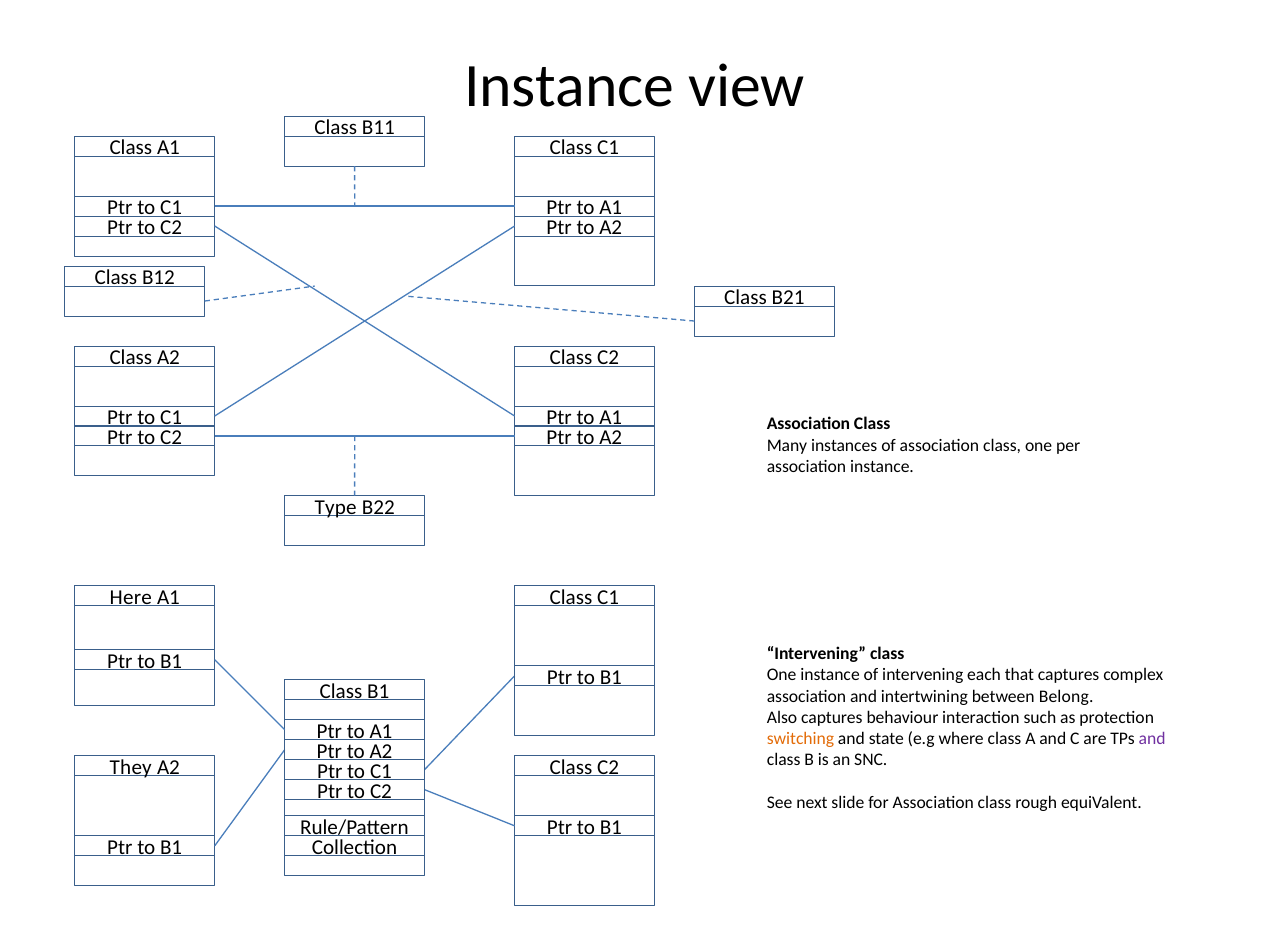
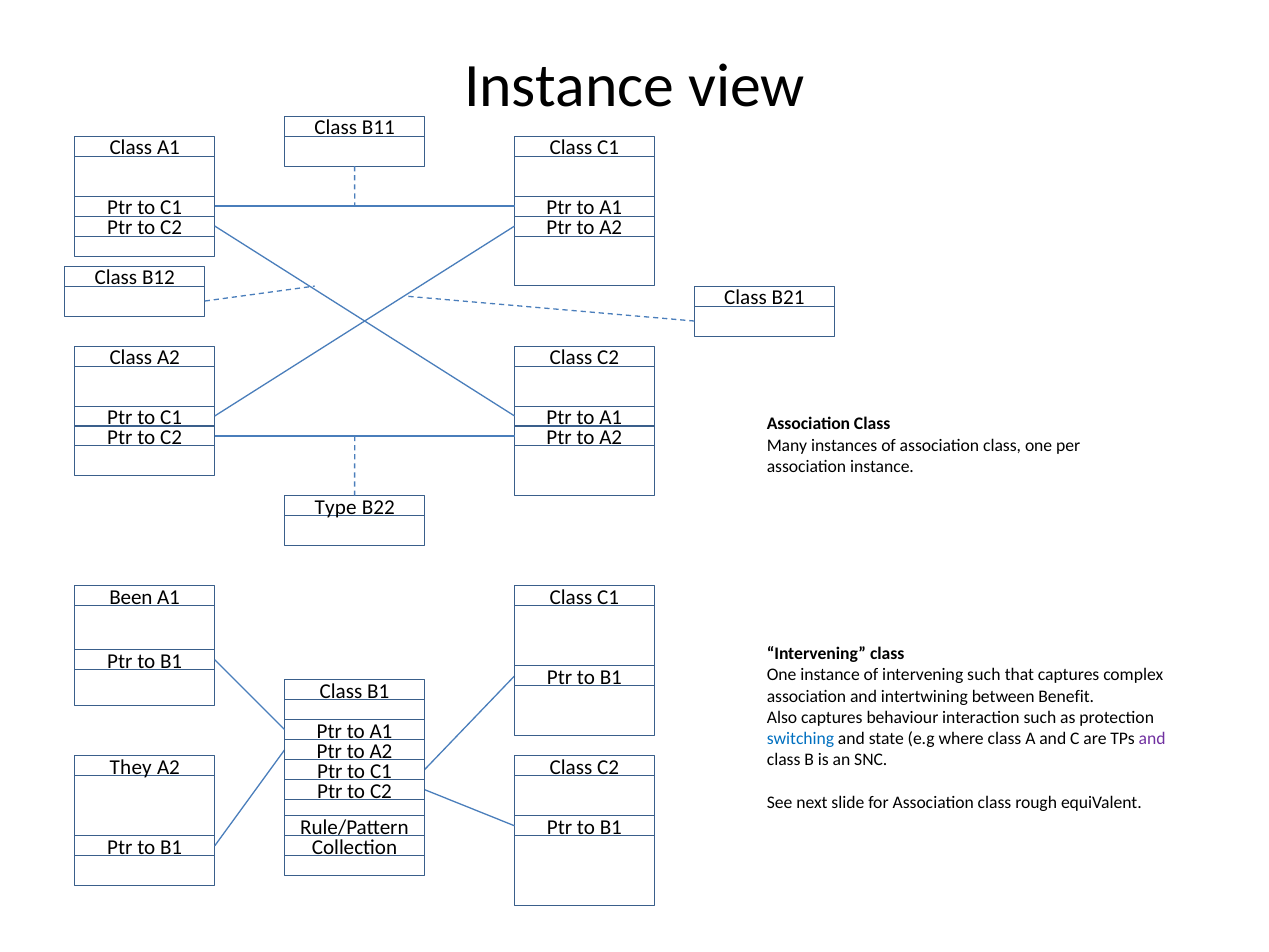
Here: Here -> Been
intervening each: each -> such
Belong: Belong -> Benefit
switching colour: orange -> blue
